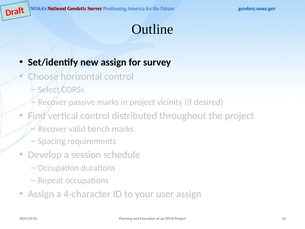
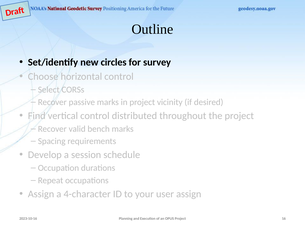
new assign: assign -> circles
